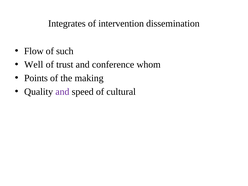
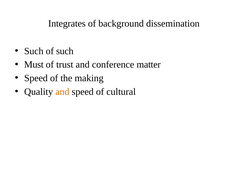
intervention: intervention -> background
Flow at (34, 51): Flow -> Such
Well: Well -> Must
whom: whom -> matter
Points at (36, 78): Points -> Speed
and at (62, 92) colour: purple -> orange
